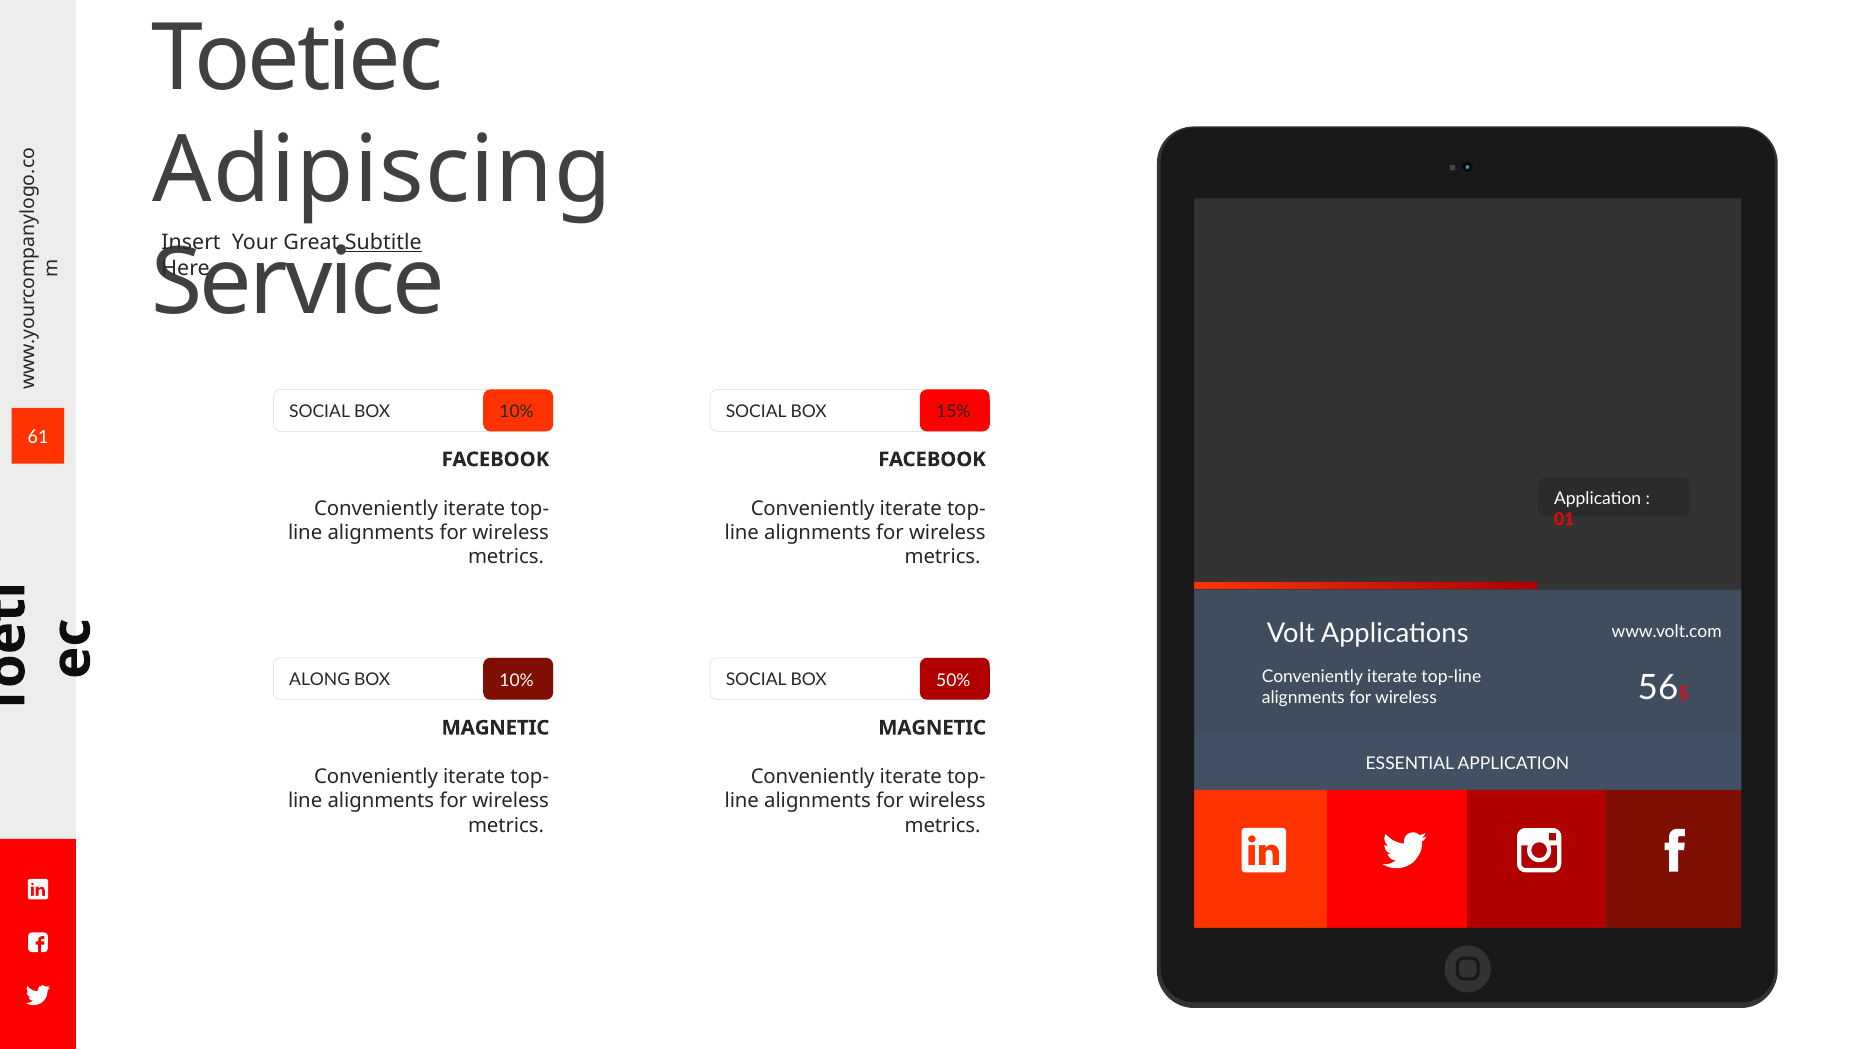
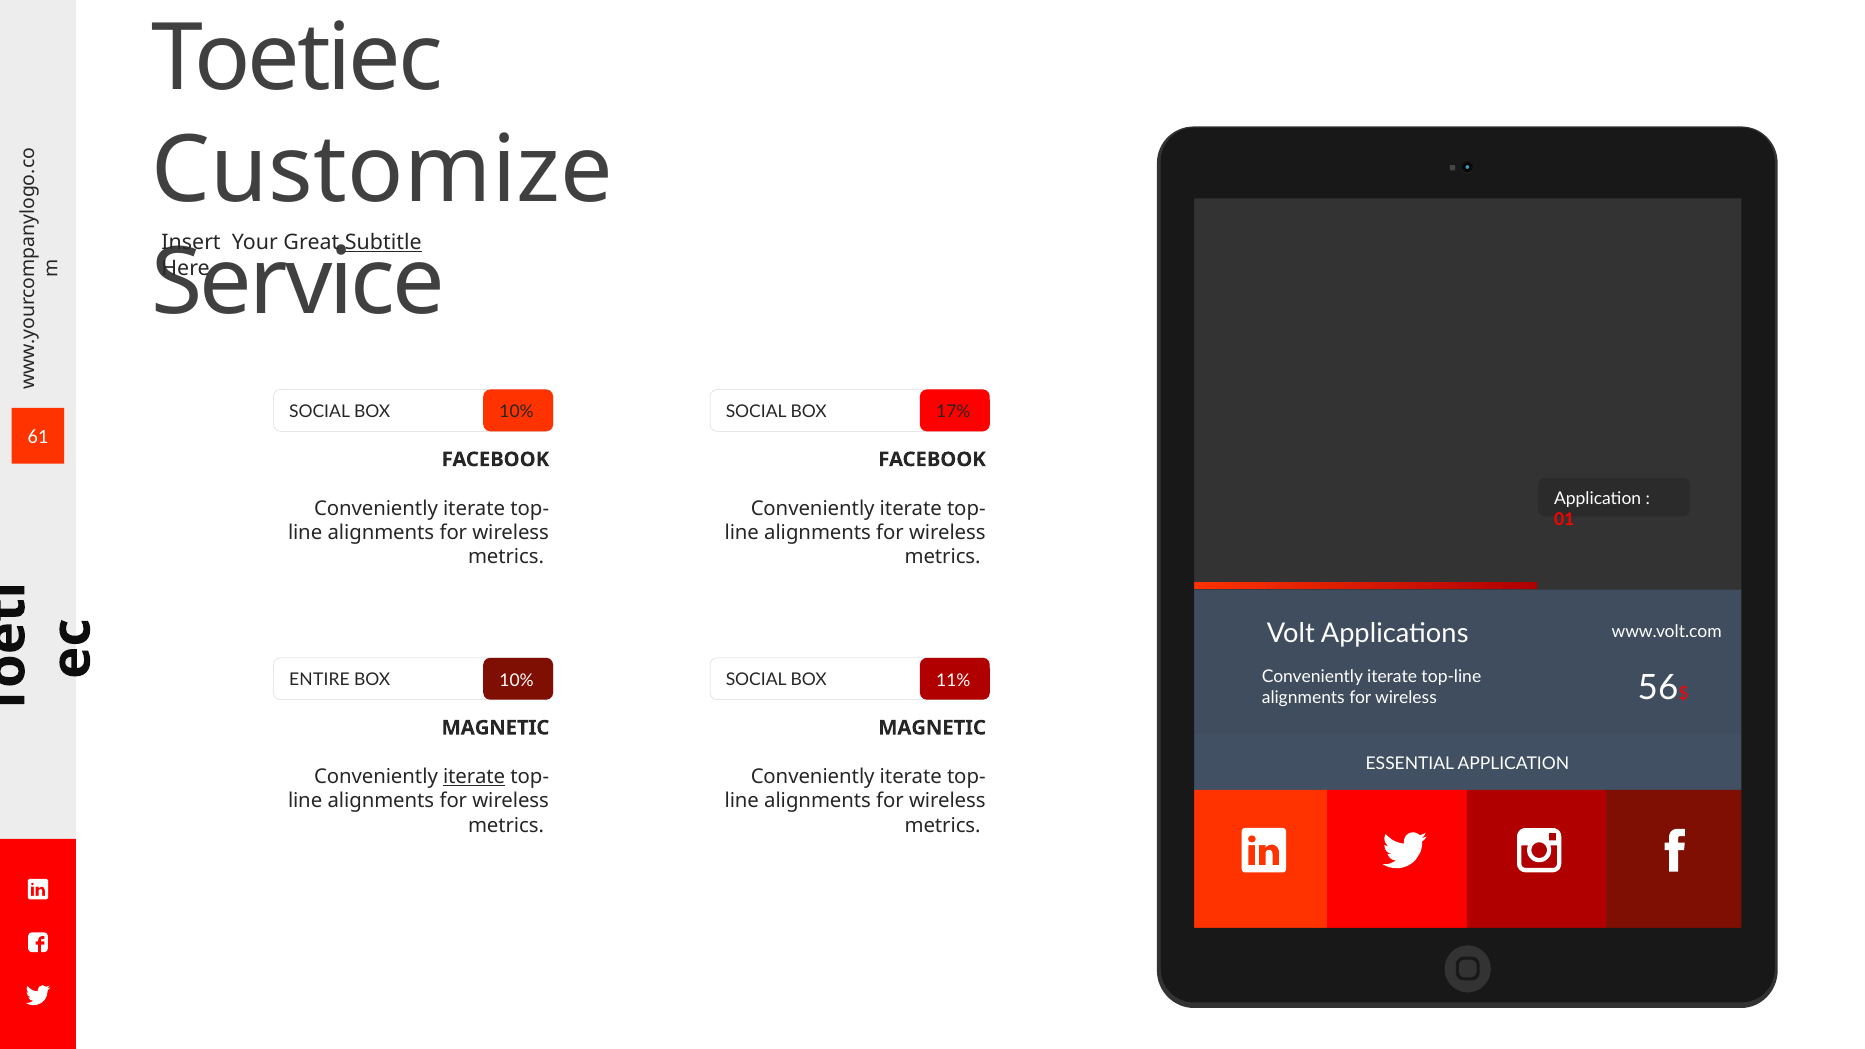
Adipiscing: Adipiscing -> Customize
15%: 15% -> 17%
ALONG: ALONG -> ENTIRE
50%: 50% -> 11%
iterate at (474, 777) underline: none -> present
